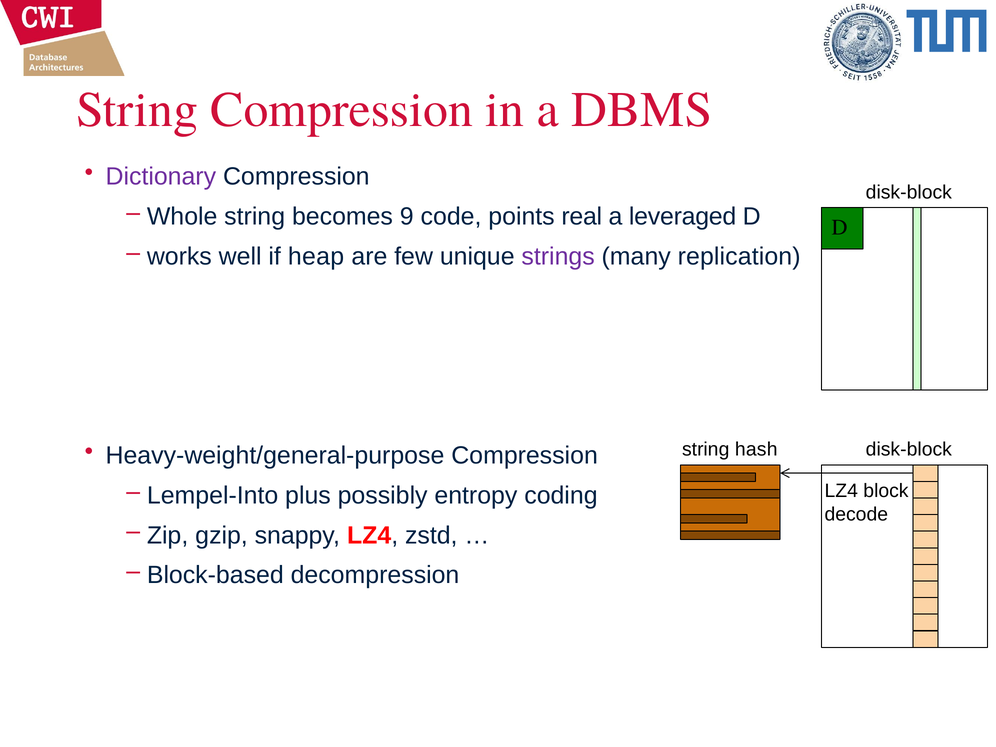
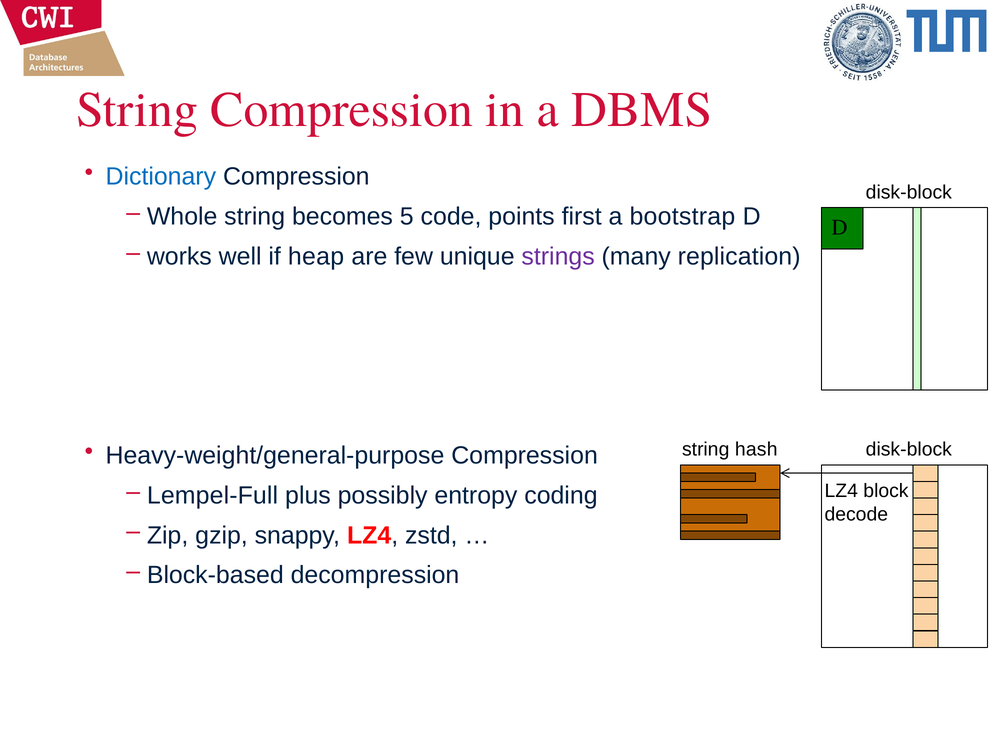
Dictionary colour: purple -> blue
9: 9 -> 5
real: real -> first
leveraged: leveraged -> bootstrap
Lempel-Into: Lempel-Into -> Lempel-Full
